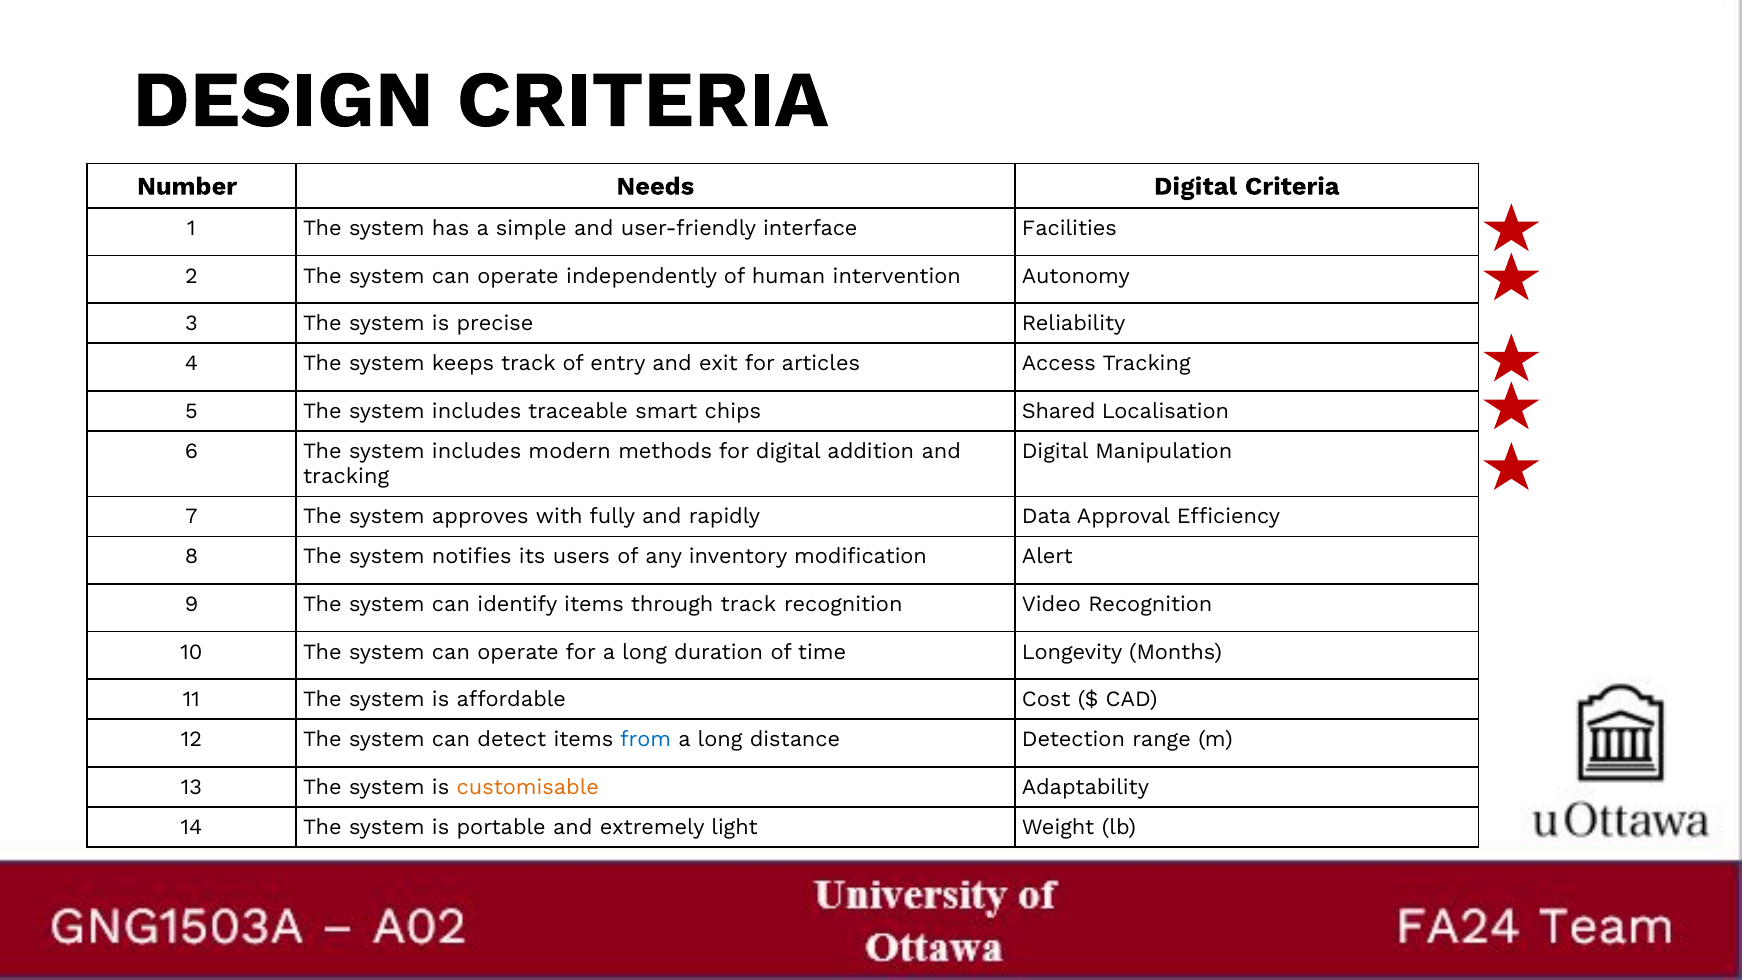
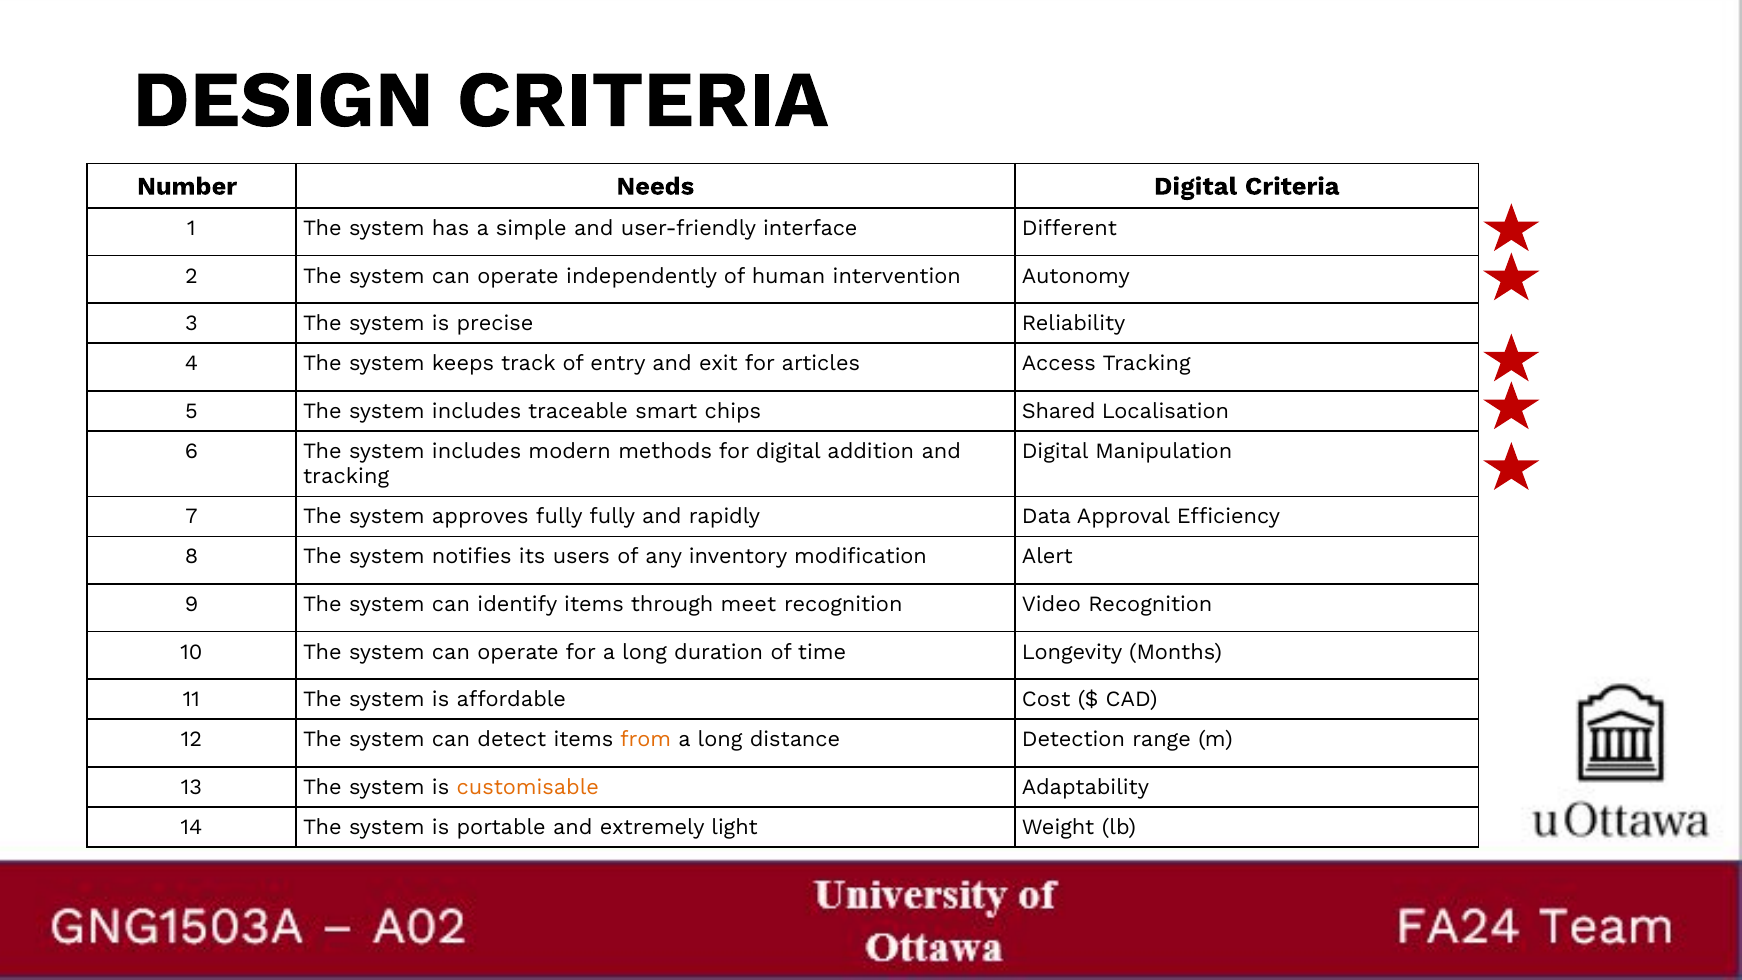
Facilities: Facilities -> Different
approves with: with -> fully
through track: track -> meet
from colour: blue -> orange
